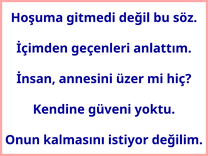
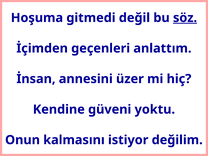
söz underline: none -> present
